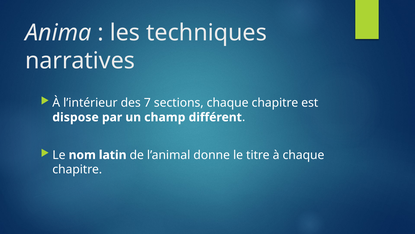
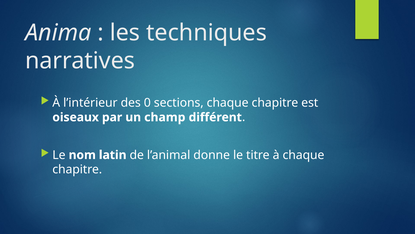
7: 7 -> 0
dispose: dispose -> oiseaux
